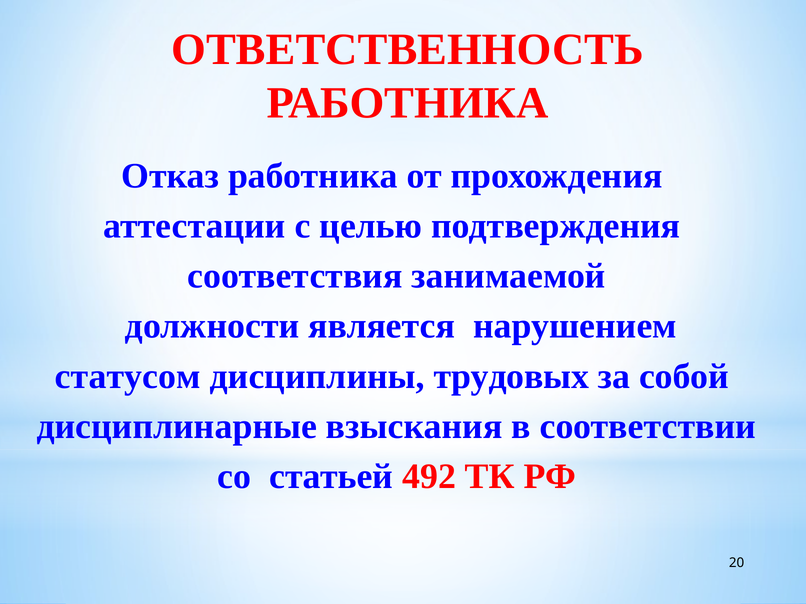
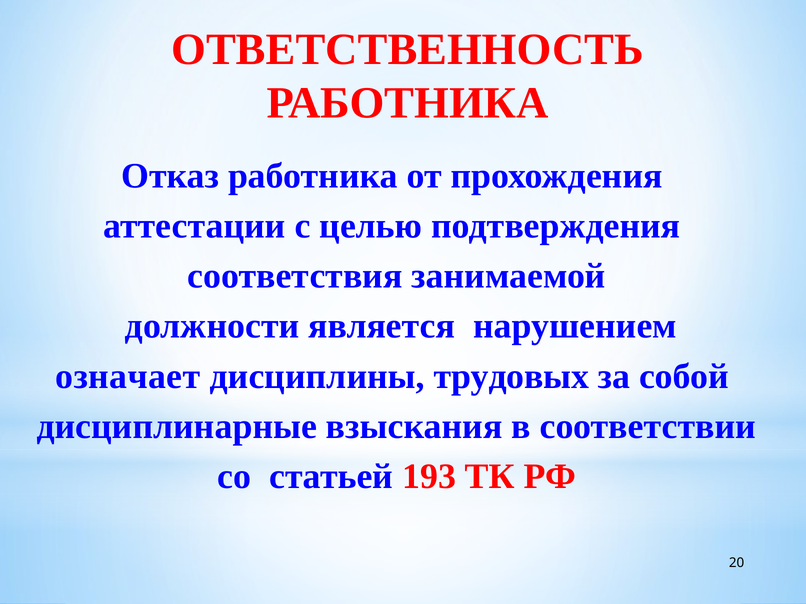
статусом: статусом -> означает
492: 492 -> 193
